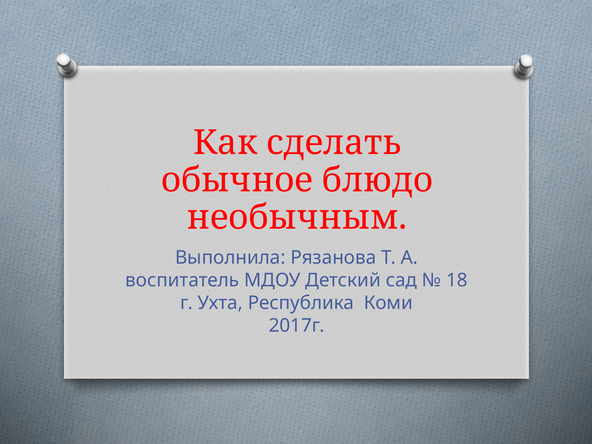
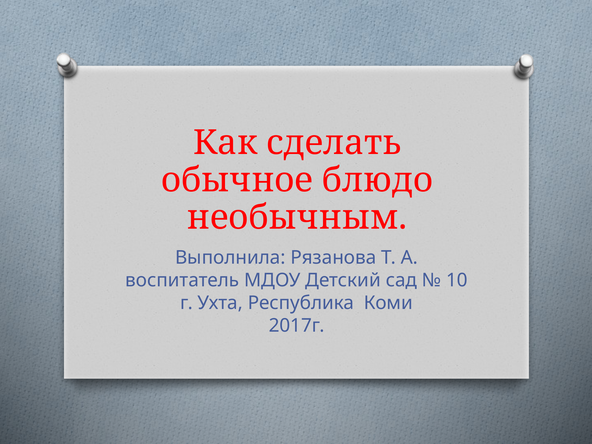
18: 18 -> 10
